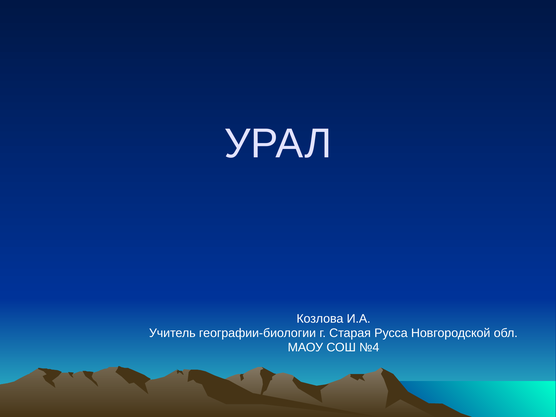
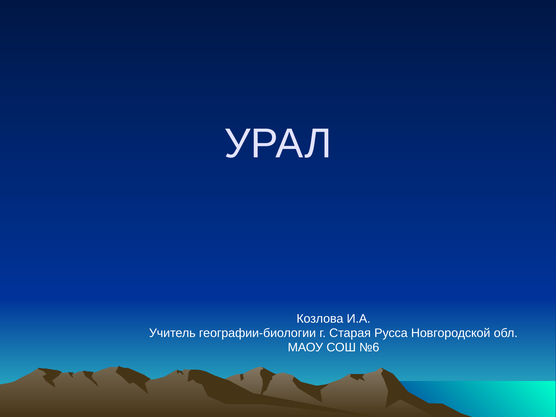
№4: №4 -> №6
